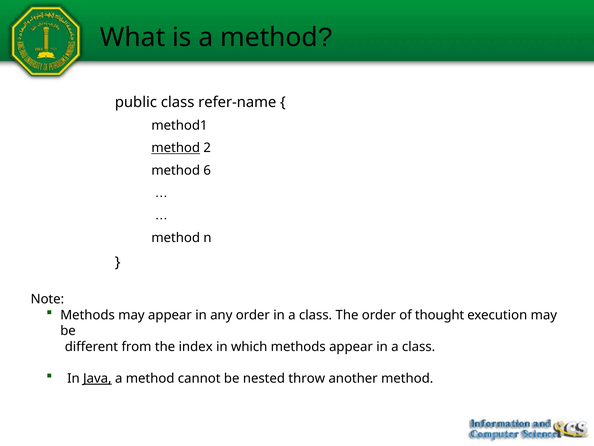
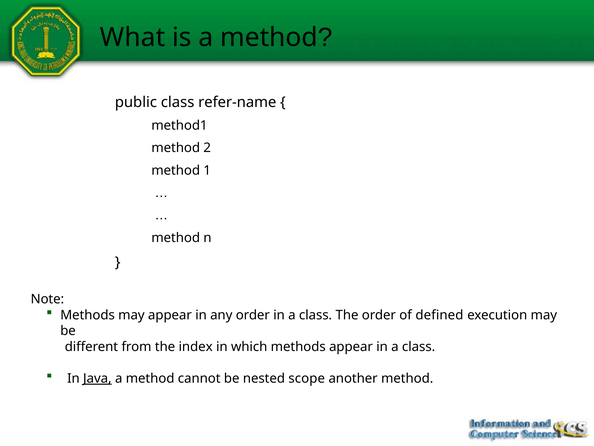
method at (176, 148) underline: present -> none
6: 6 -> 1
thought: thought -> defined
throw: throw -> scope
